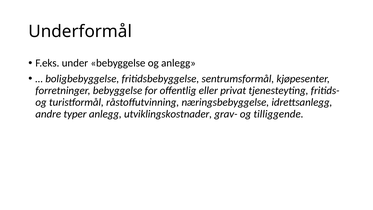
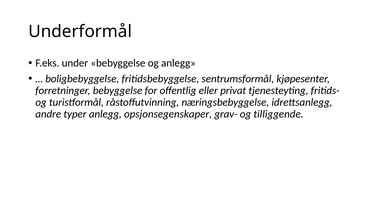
utviklingskostnader: utviklingskostnader -> opsjonsegenskaper
